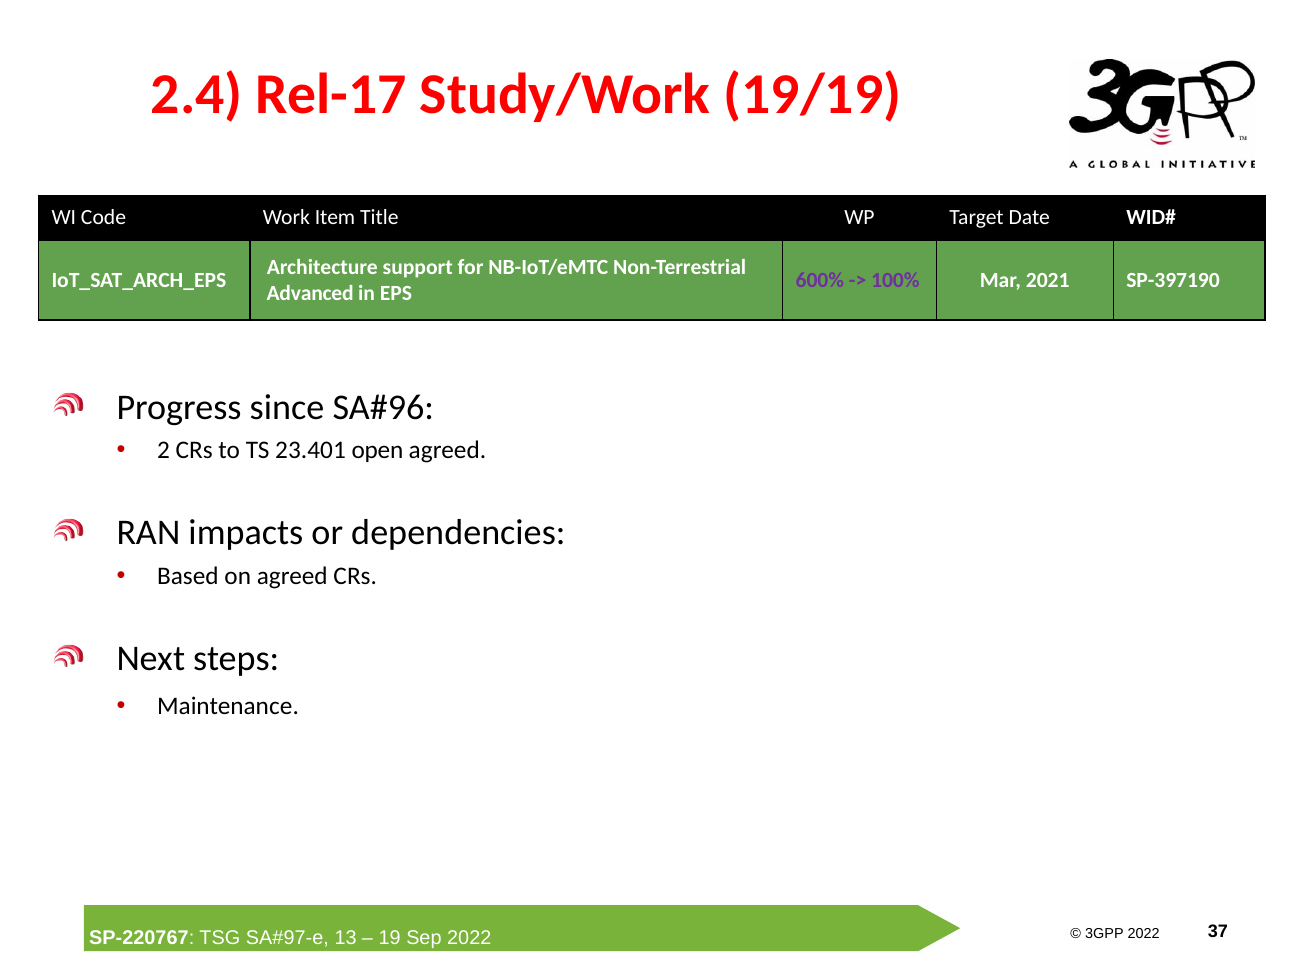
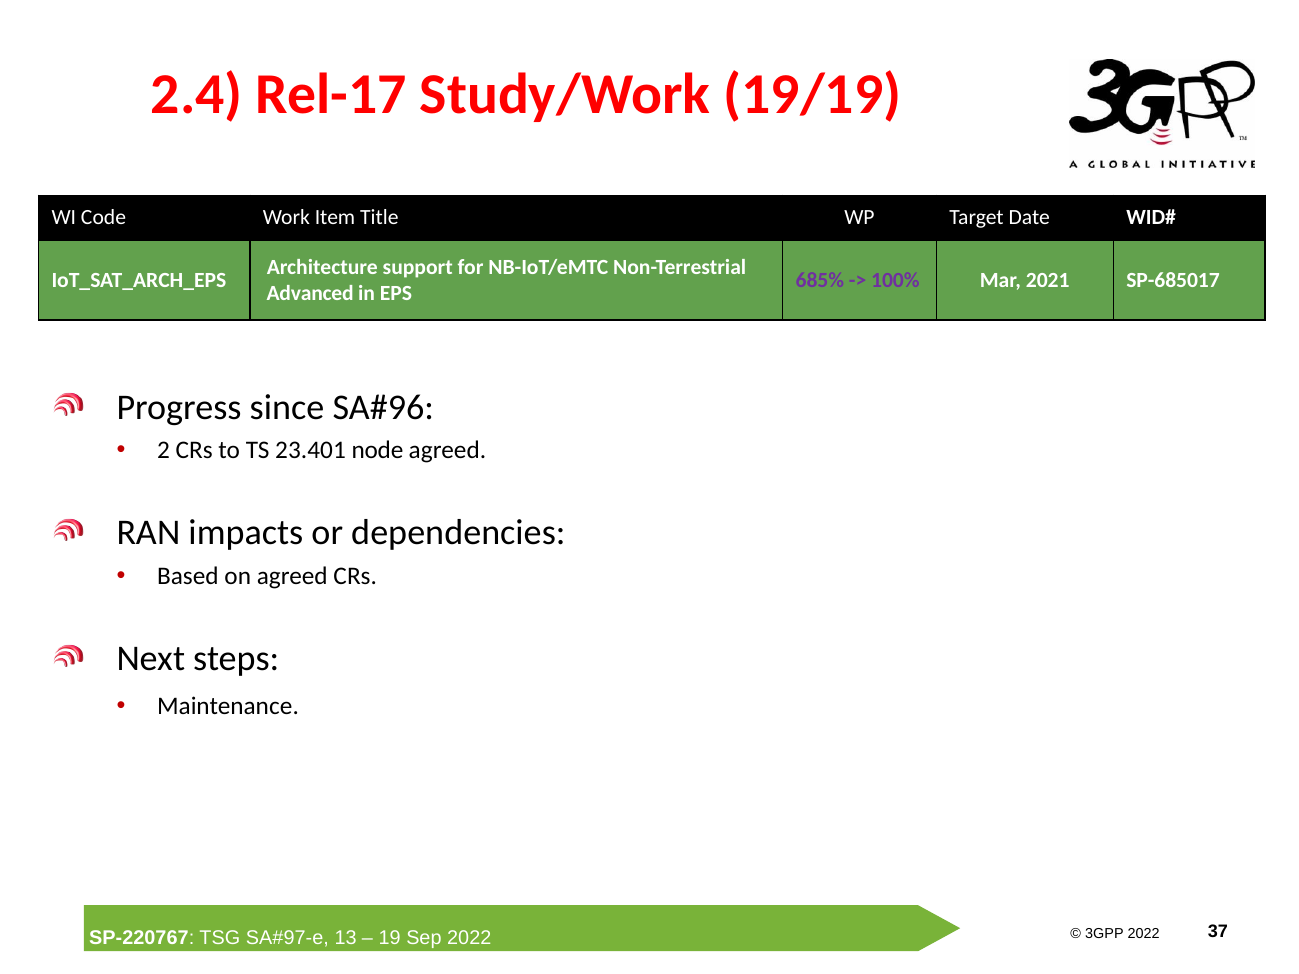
600%: 600% -> 685%
SP-397190: SP-397190 -> SP-685017
open: open -> node
